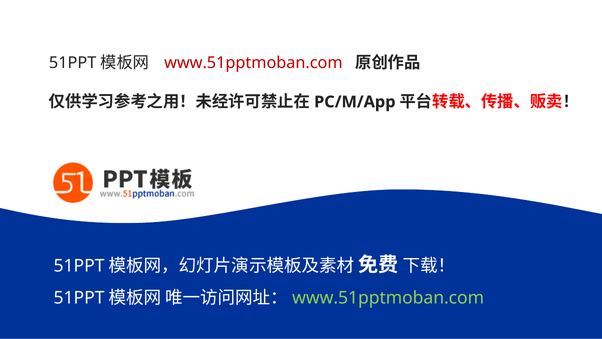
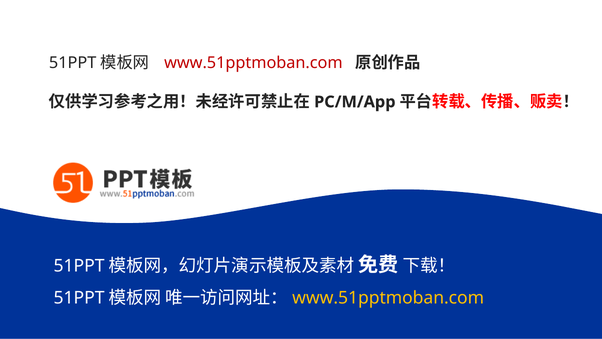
www.51pptmoban.com at (388, 298) colour: light green -> yellow
